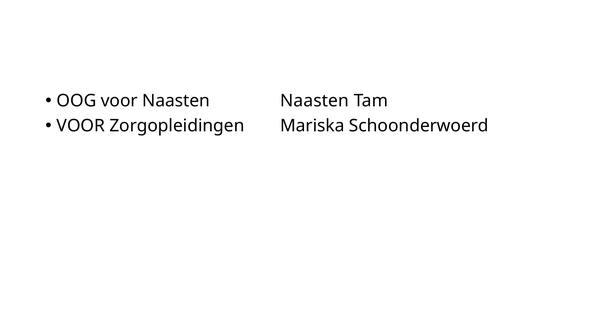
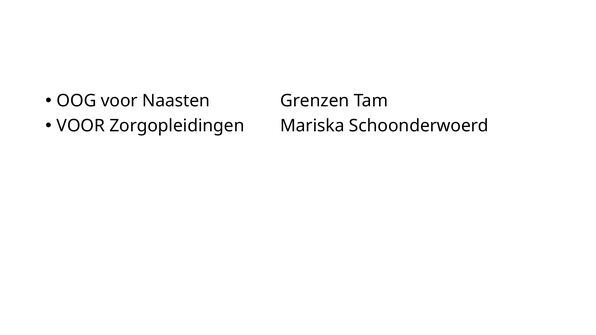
Naasten Naasten: Naasten -> Grenzen
